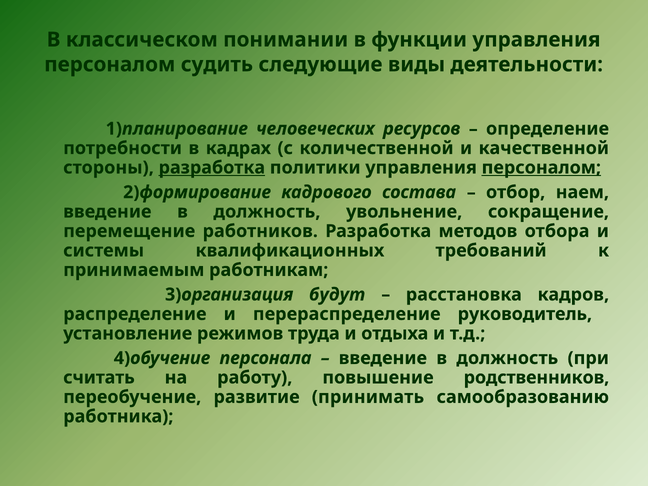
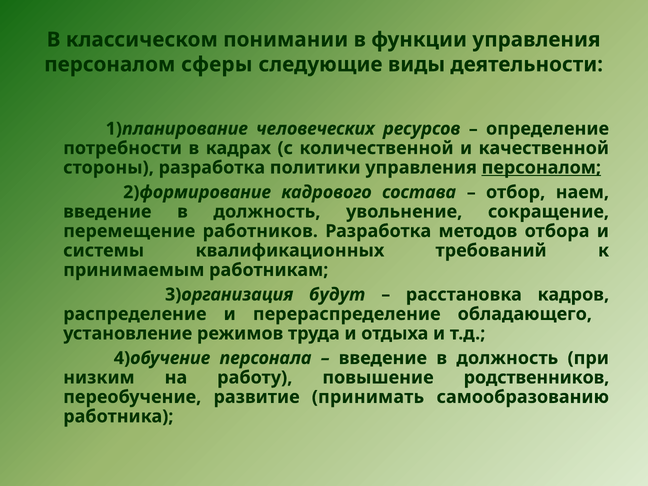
судить: судить -> сферы
разработка at (212, 168) underline: present -> none
руководитель: руководитель -> обладающего
считать: считать -> низким
